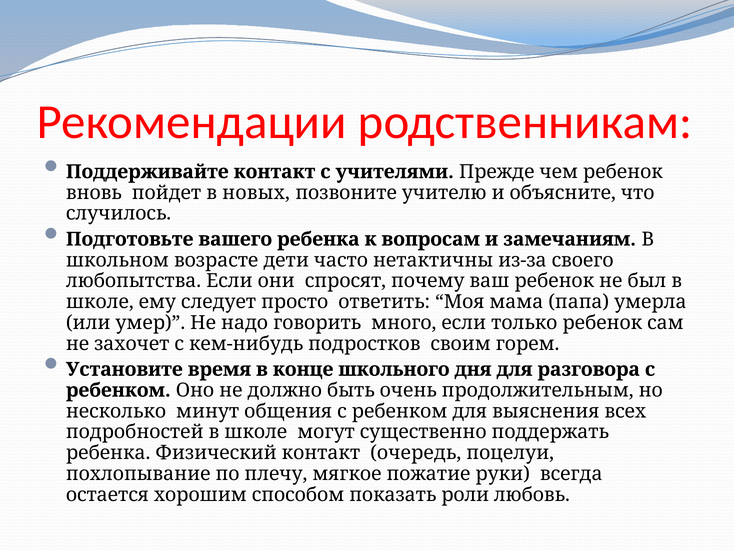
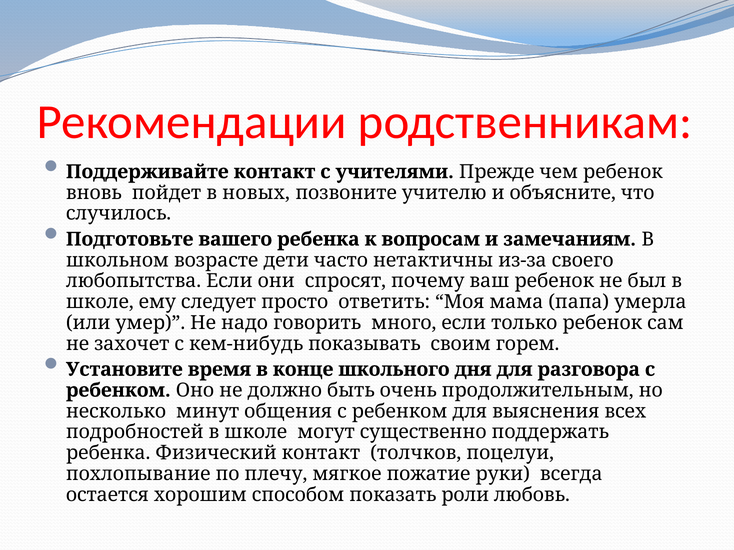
подростков: подростков -> показывать
очередь: очередь -> толчков
